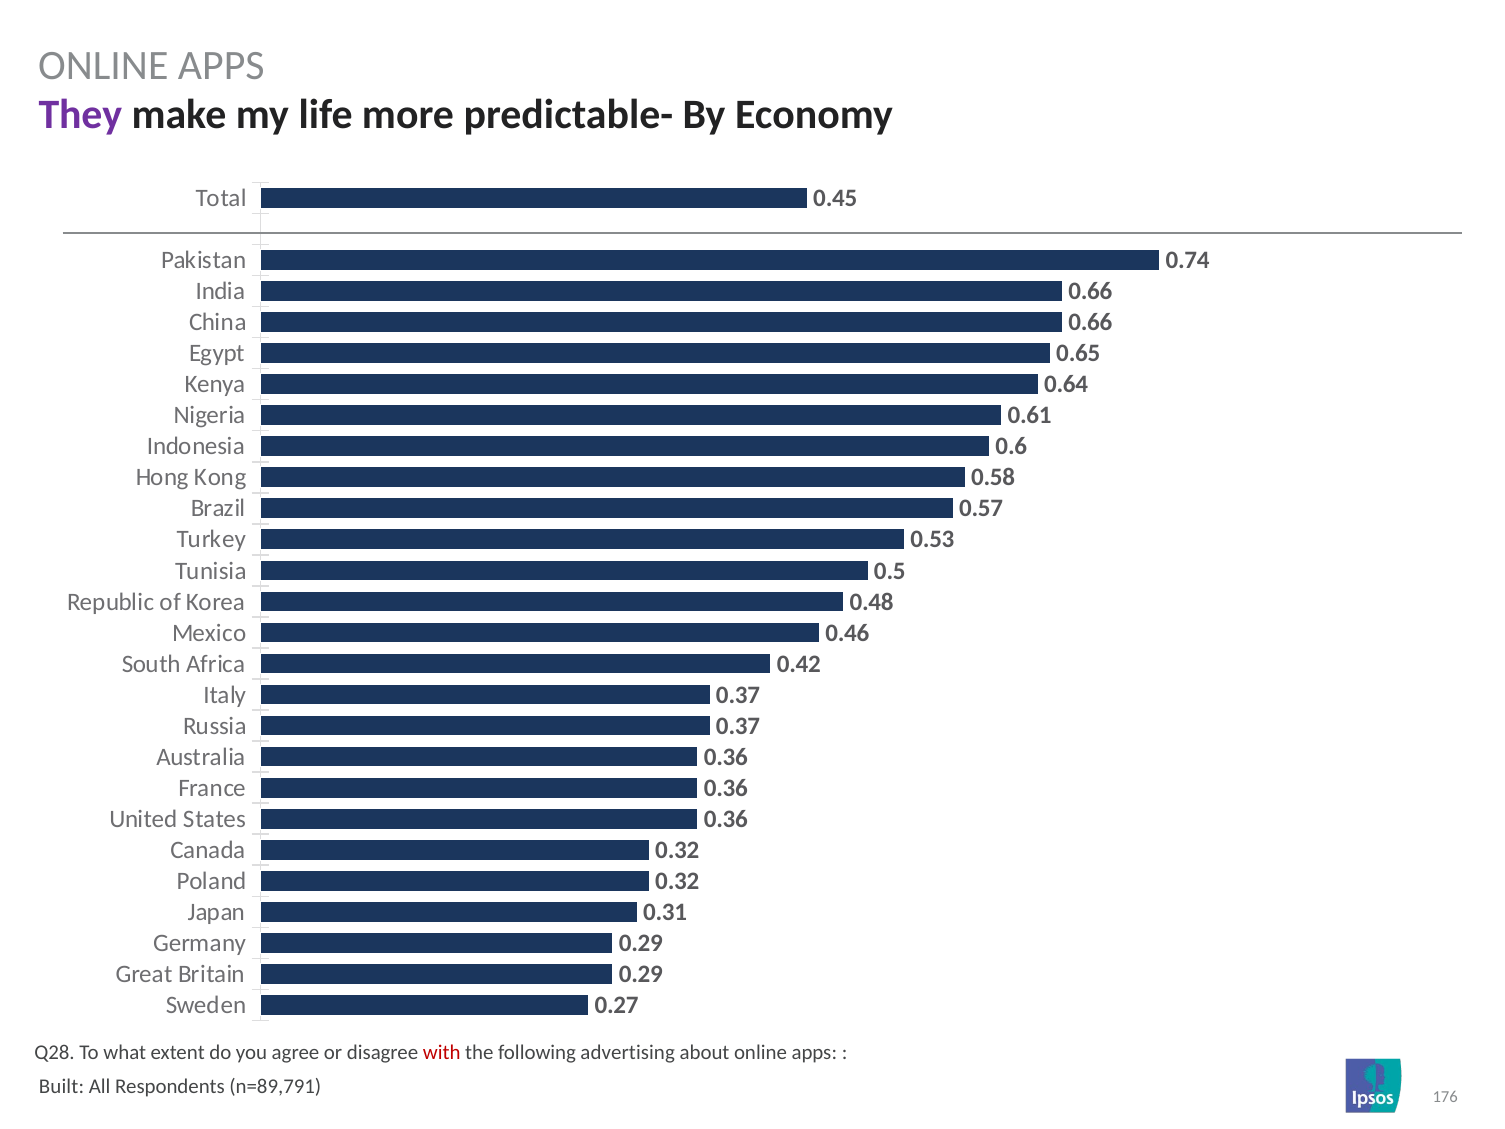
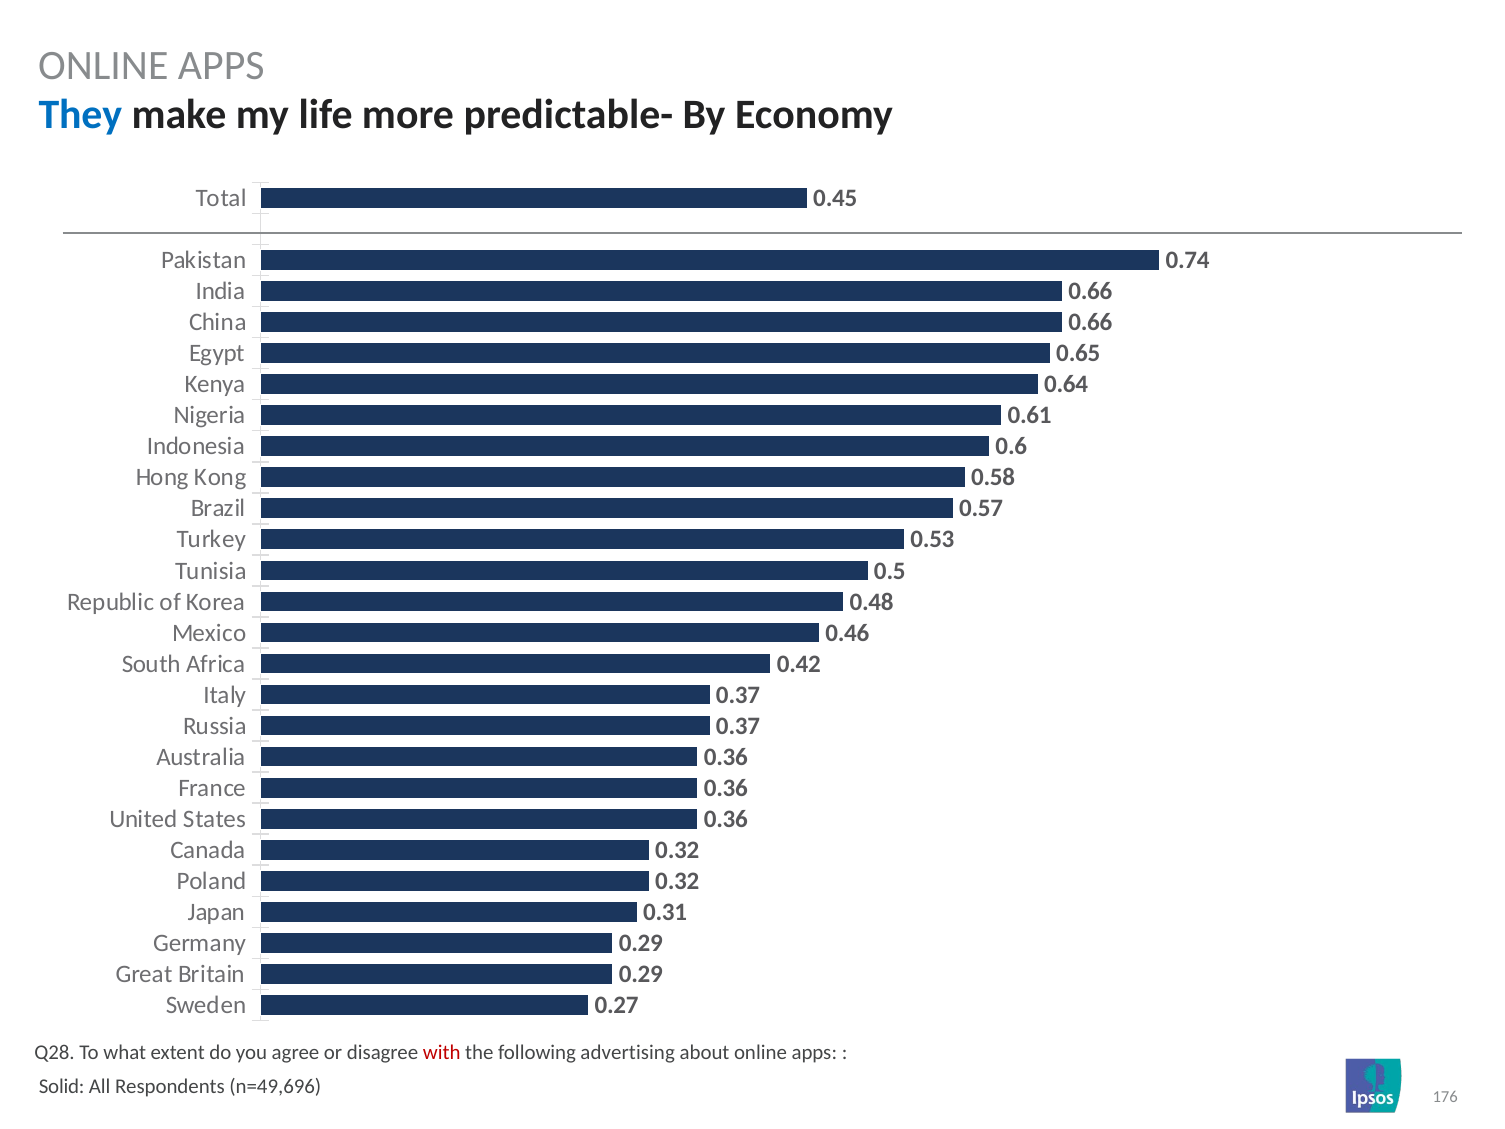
They colour: purple -> blue
Built: Built -> Solid
n=89,791: n=89,791 -> n=49,696
